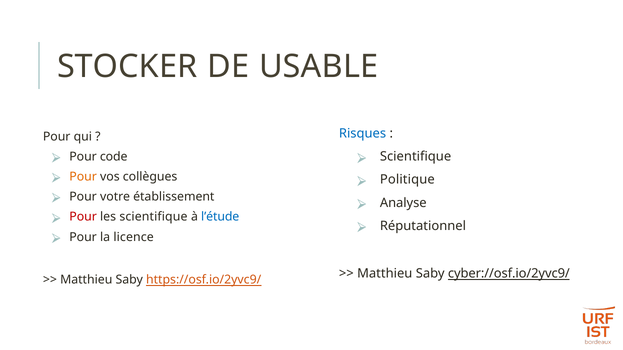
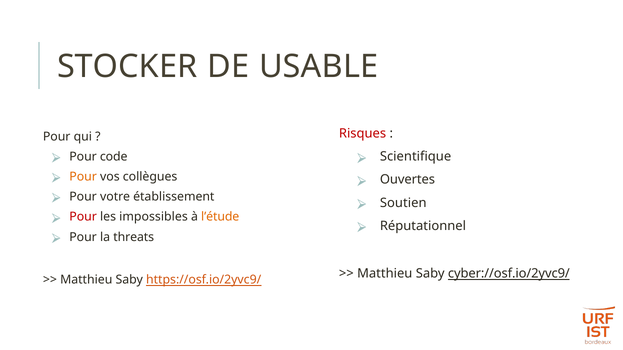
Risques colour: blue -> red
Politique: Politique -> Ouvertes
Analyse: Analyse -> Soutien
les scientifique: scientifique -> impossibles
l’étude colour: blue -> orange
licence: licence -> threats
